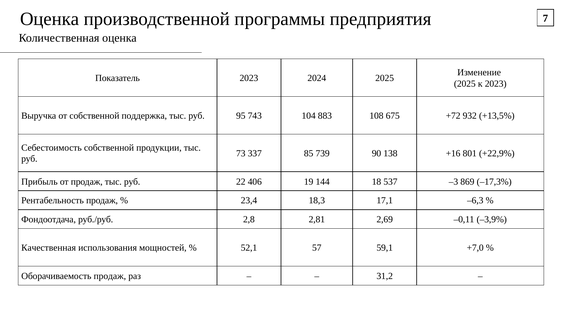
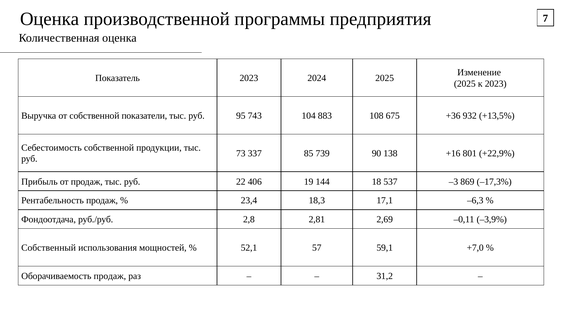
поддержка: поддержка -> показатели
+72: +72 -> +36
Качественная: Качественная -> Собственный
